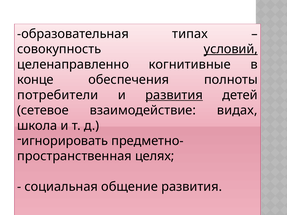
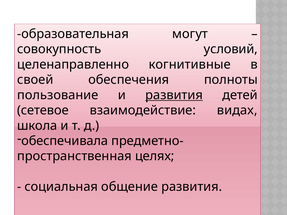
типах: типах -> могут
условий underline: present -> none
конце: конце -> своей
потребители: потребители -> пользование
игнорировать: игнорировать -> обеспечивала
